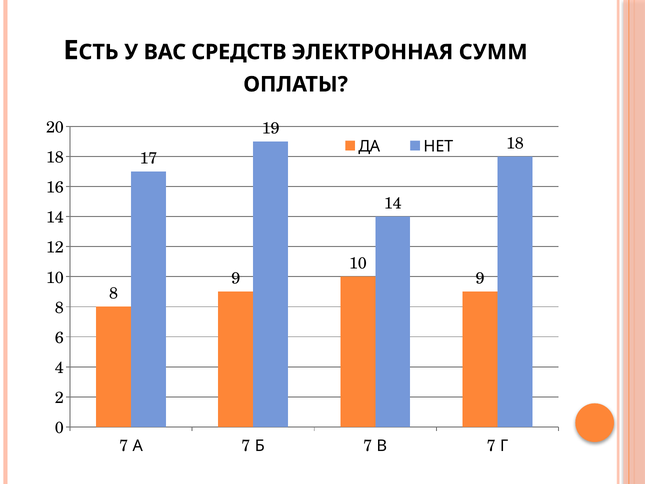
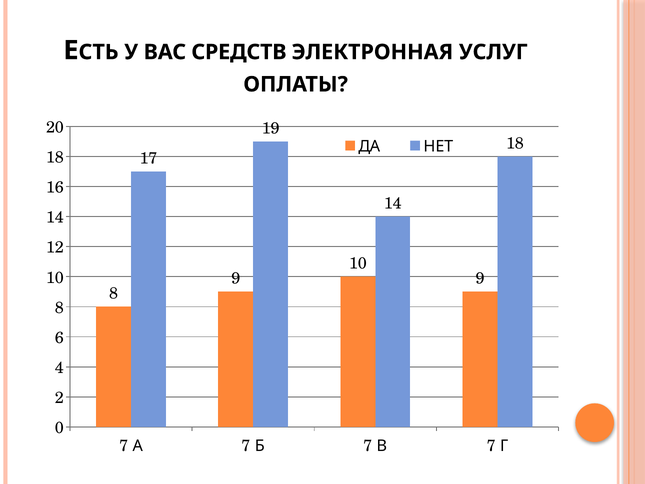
СУММ: СУММ -> УСЛУГ
